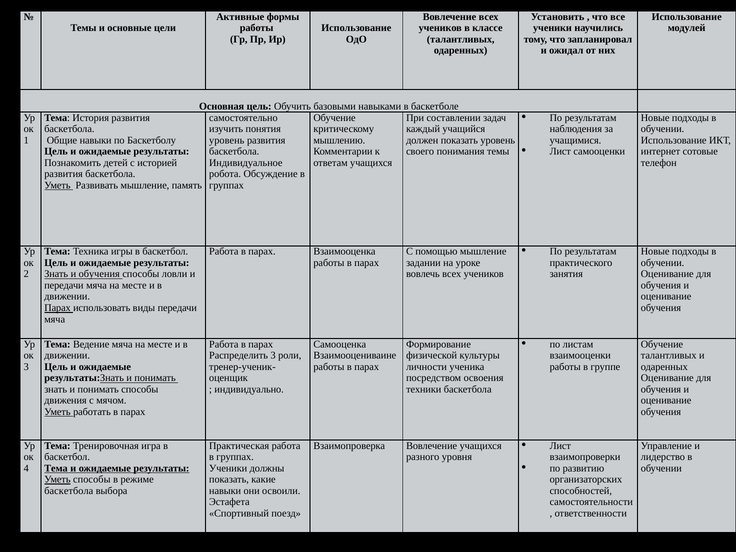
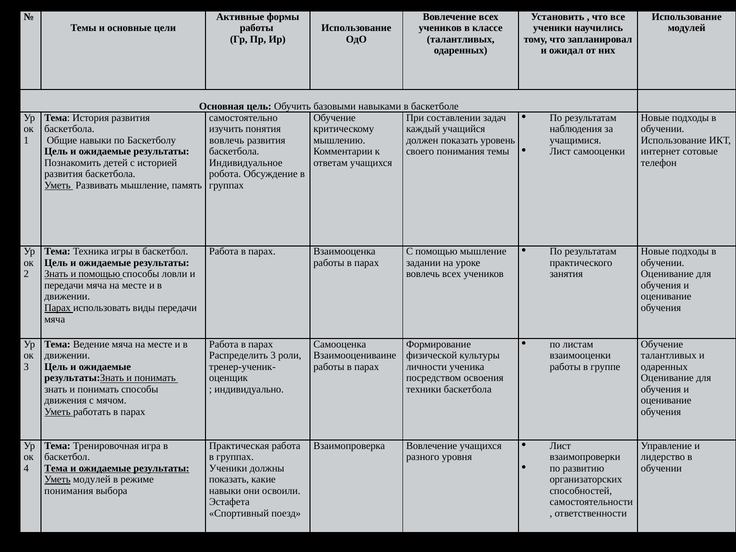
уровень at (227, 140): уровень -> вовлечь
и обучения: обучения -> помощью
Уметь способы: способы -> модулей
баскетбола at (69, 491): баскетбола -> понимания
